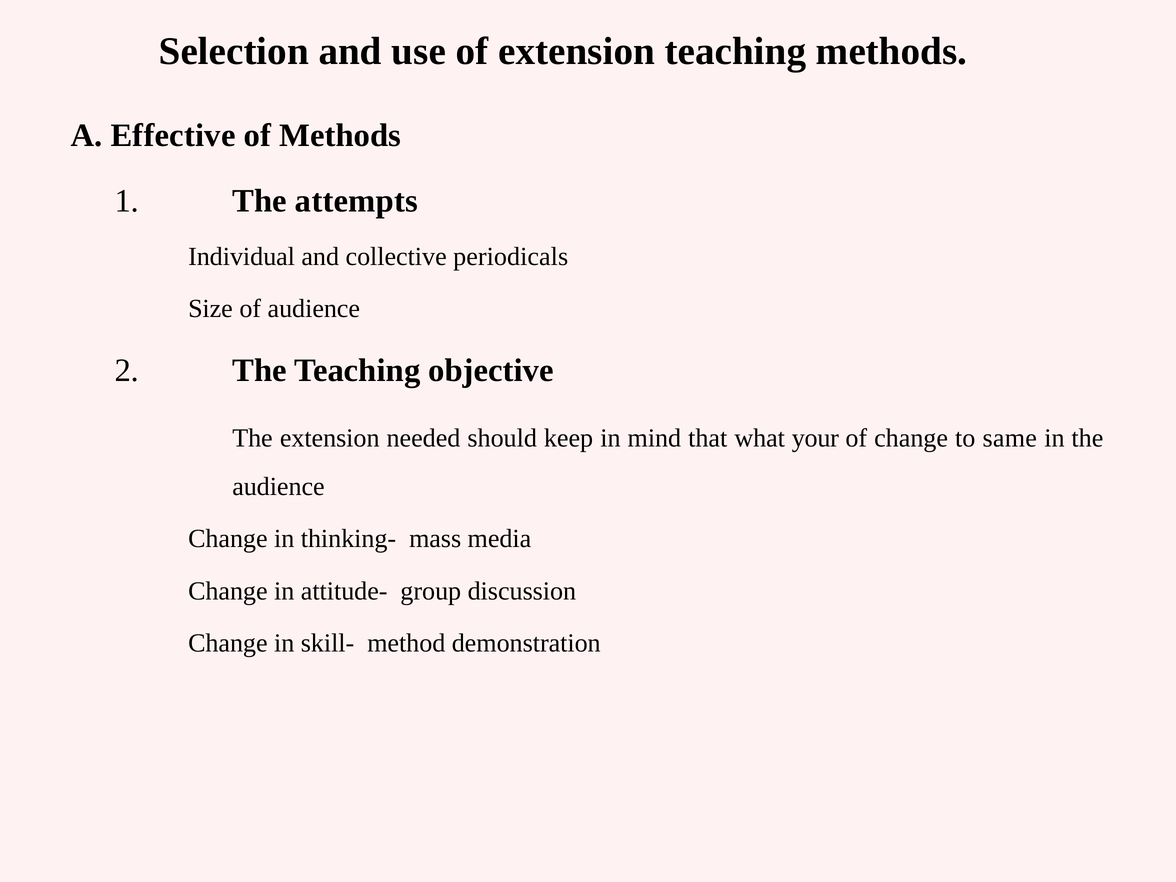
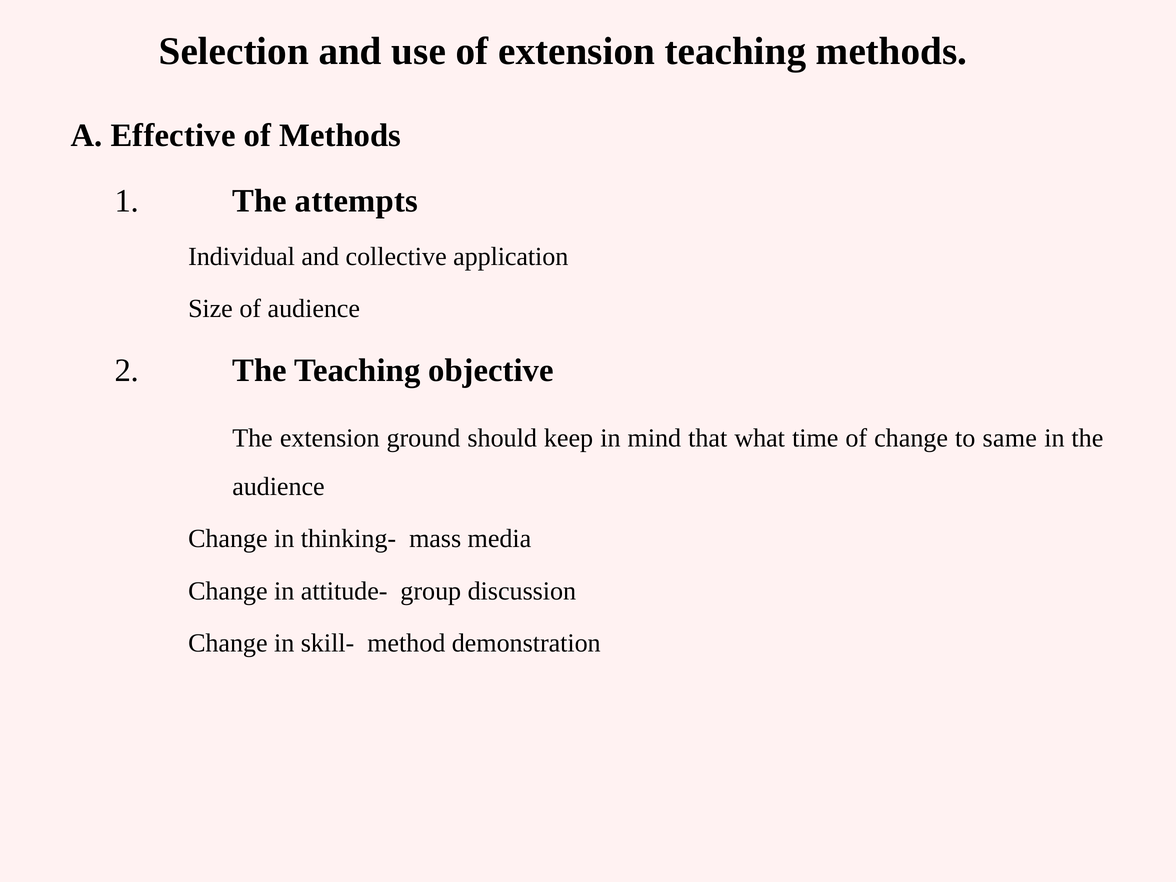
periodicals: periodicals -> application
needed: needed -> ground
your: your -> time
